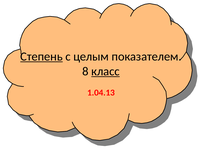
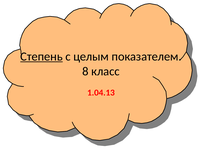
класс underline: present -> none
